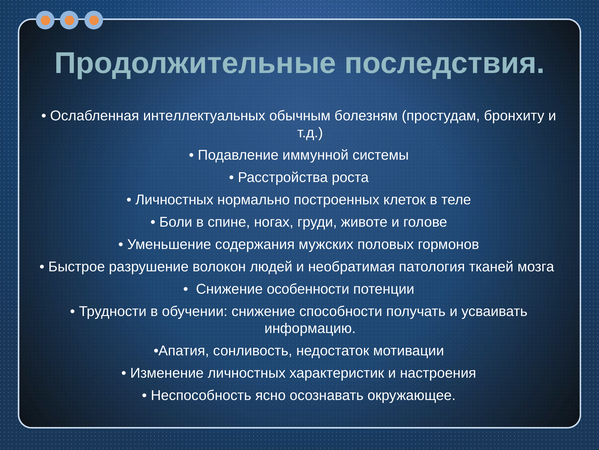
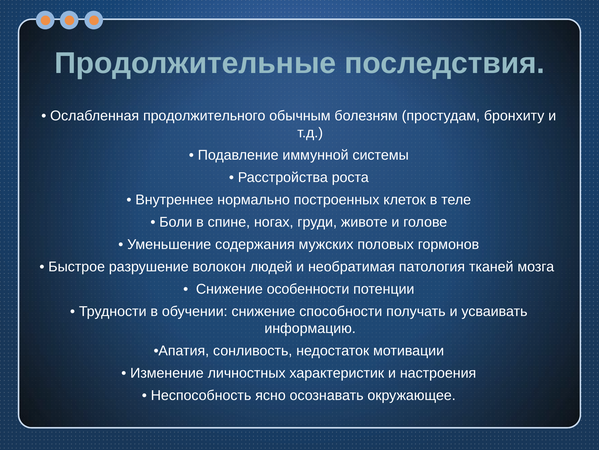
интеллектуальных: интеллектуальных -> продолжительного
Личностных at (174, 199): Личностных -> Внутреннее
